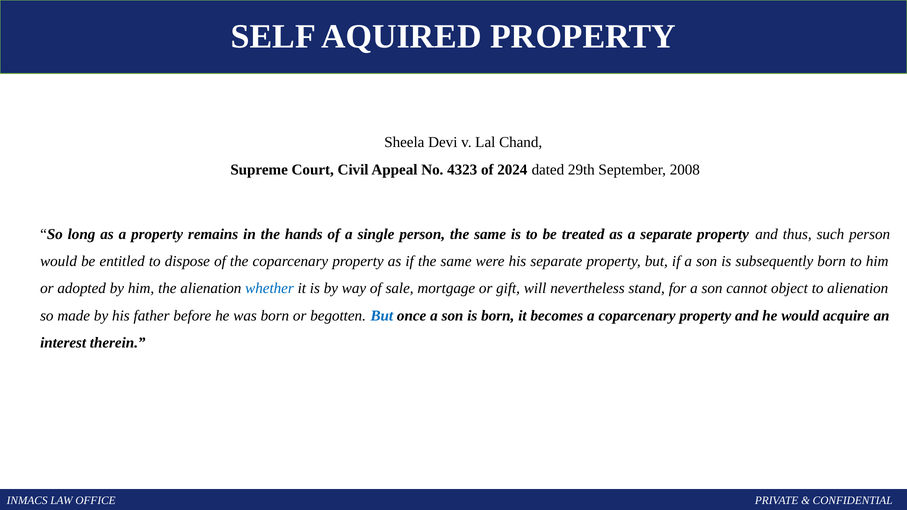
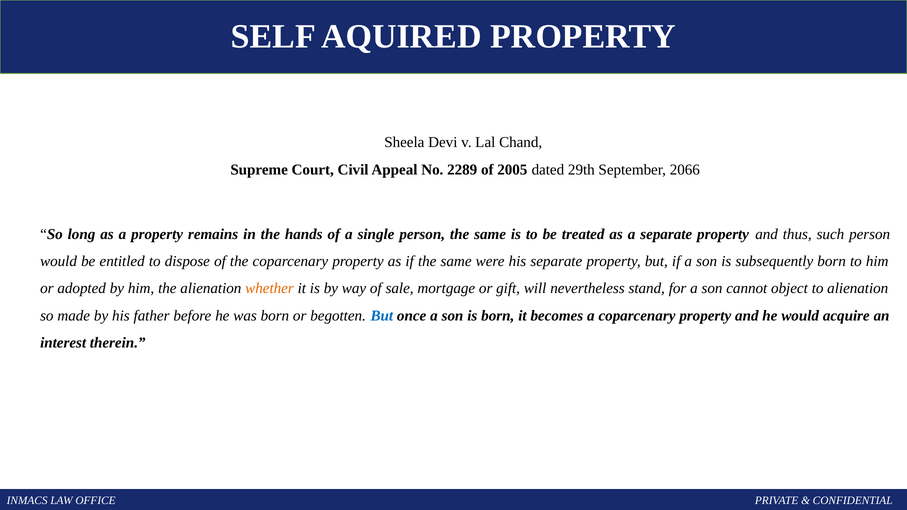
4323: 4323 -> 2289
2024: 2024 -> 2005
2008: 2008 -> 2066
whether colour: blue -> orange
